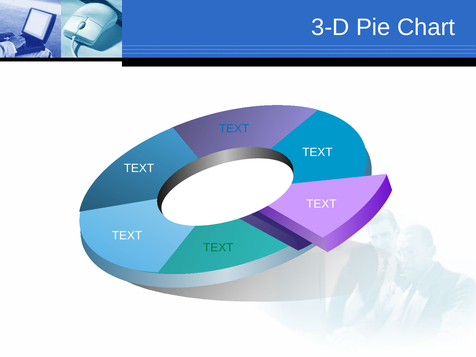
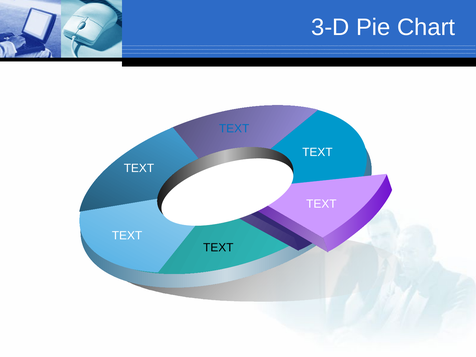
TEXT at (218, 247) colour: green -> black
